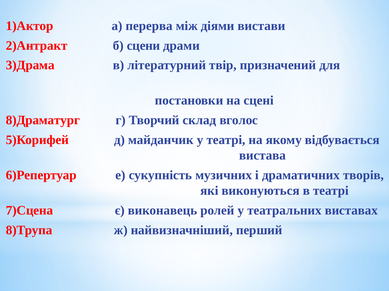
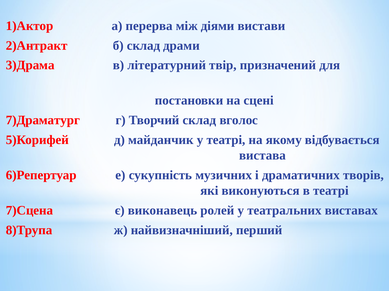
б сцени: сцени -> склад
8)Драматург: 8)Драматург -> 7)Драматург
